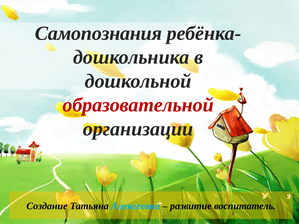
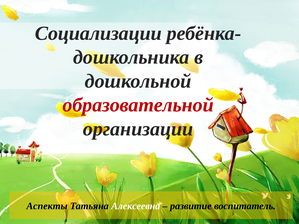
Самопознания: Самопознания -> Социализации
Создание: Создание -> Аспекты
Алексеевна colour: light blue -> white
